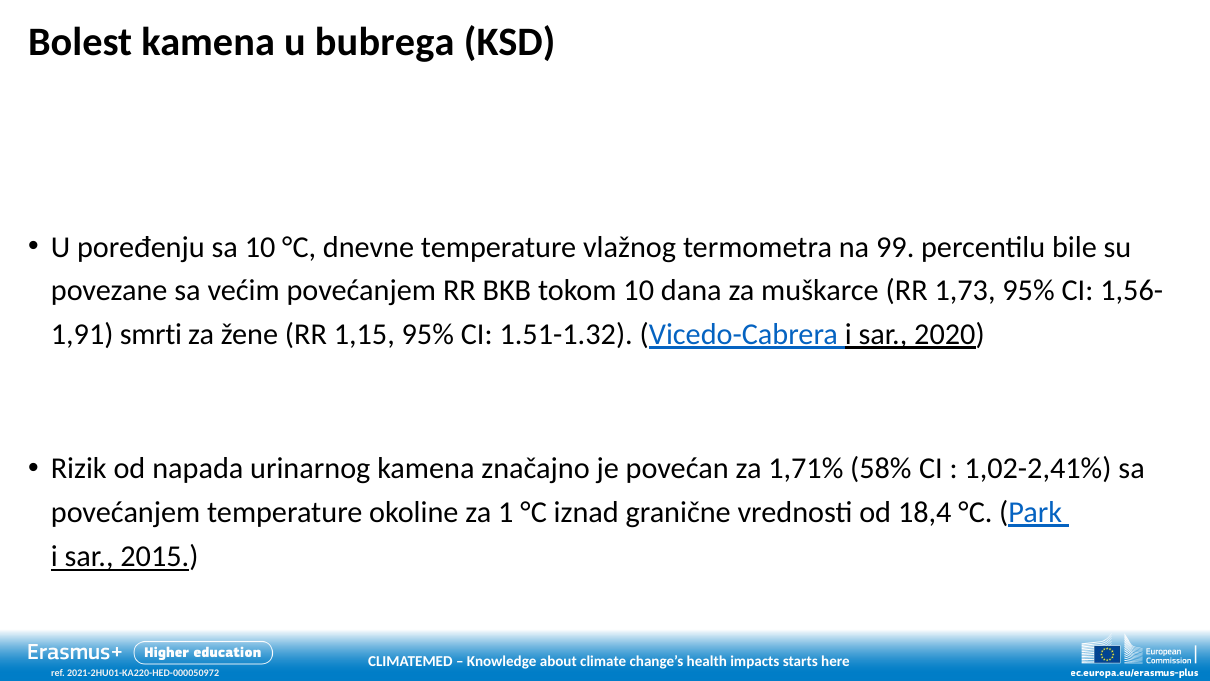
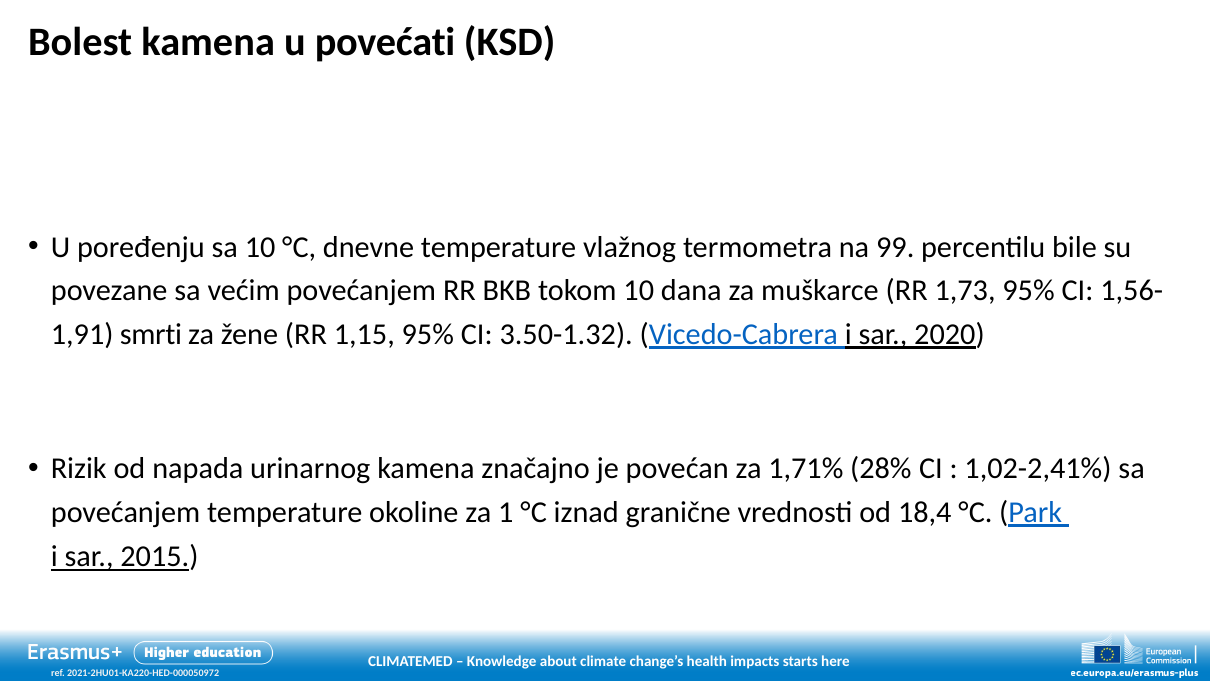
bubrega: bubrega -> povećati
1.51-1.32: 1.51-1.32 -> 3.50-1.32
58%: 58% -> 28%
